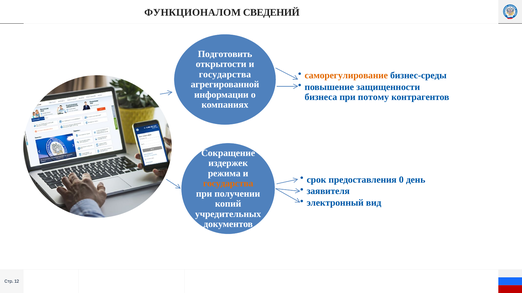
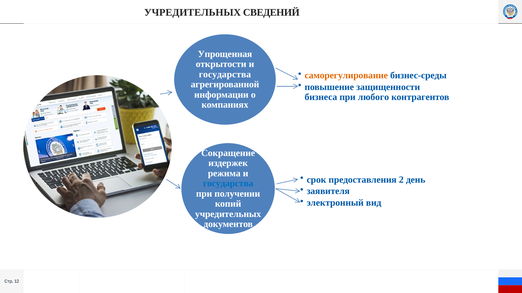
ФУНКЦИОНАЛОМ at (193, 12): ФУНКЦИОНАЛОМ -> УЧРЕДИТЕЛЬНЫХ
Подготовить: Подготовить -> Упрощенная
потому: потому -> любого
0: 0 -> 2
государства at (228, 184) colour: orange -> blue
